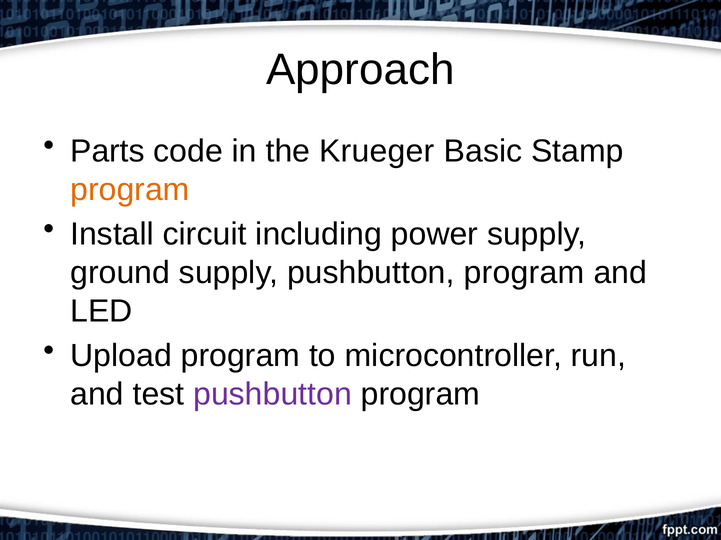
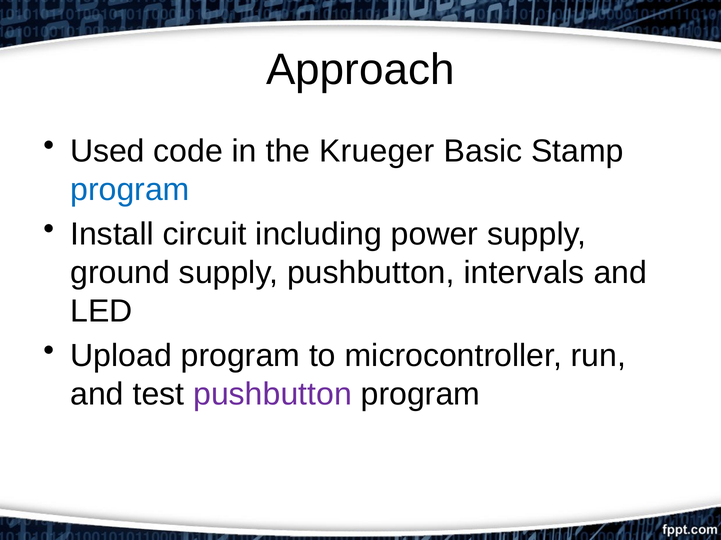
Parts: Parts -> Used
program at (130, 190) colour: orange -> blue
supply pushbutton program: program -> intervals
